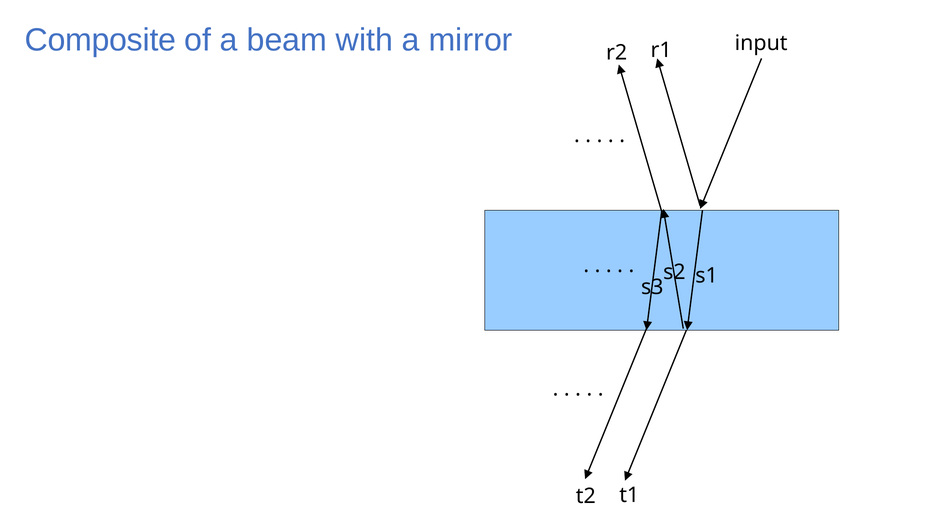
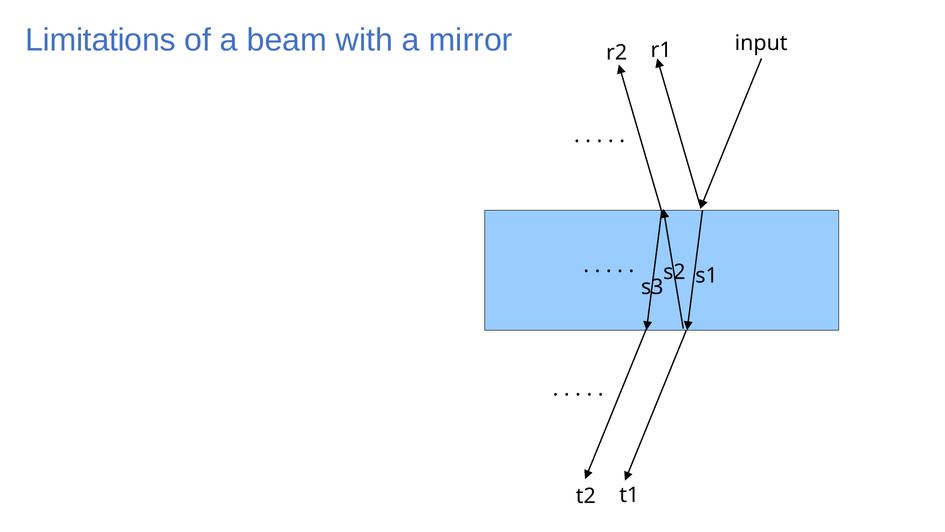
Composite: Composite -> Limitations
